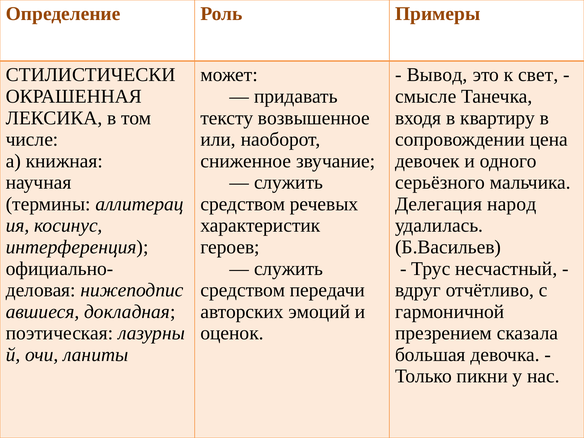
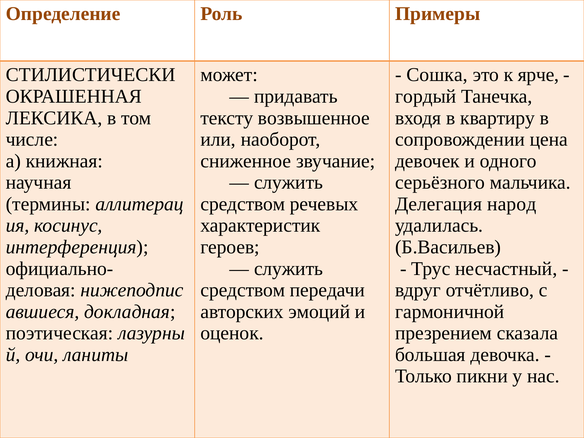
Вывод: Вывод -> Сошка
свет: свет -> ярче
смысле: смысле -> гордый
